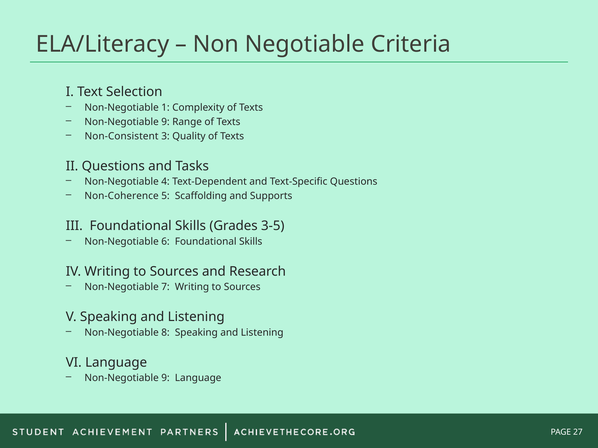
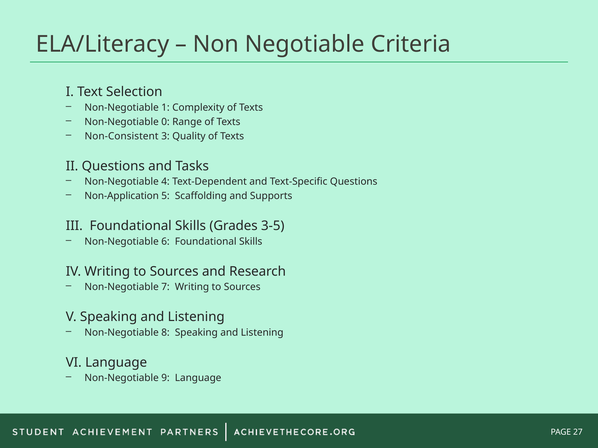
9 at (165, 122): 9 -> 0
Non-Coherence: Non-Coherence -> Non-Application
